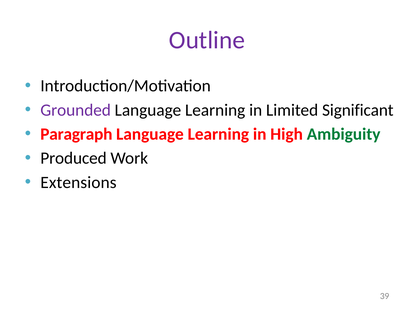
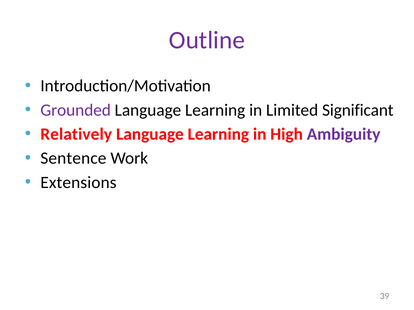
Paragraph: Paragraph -> Relatively
Ambiguity colour: green -> purple
Produced: Produced -> Sentence
